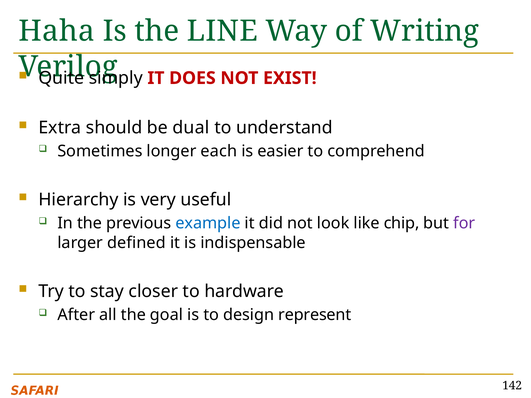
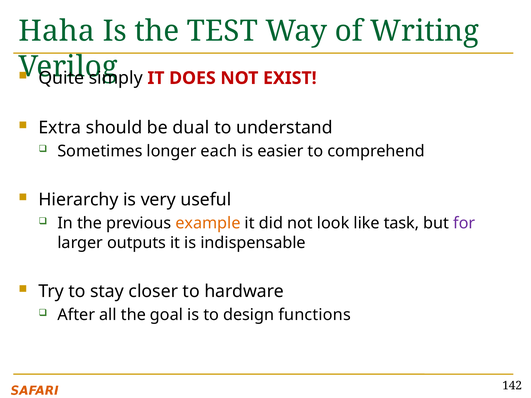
LINE: LINE -> TEST
example colour: blue -> orange
chip: chip -> task
defined: defined -> outputs
represent: represent -> functions
